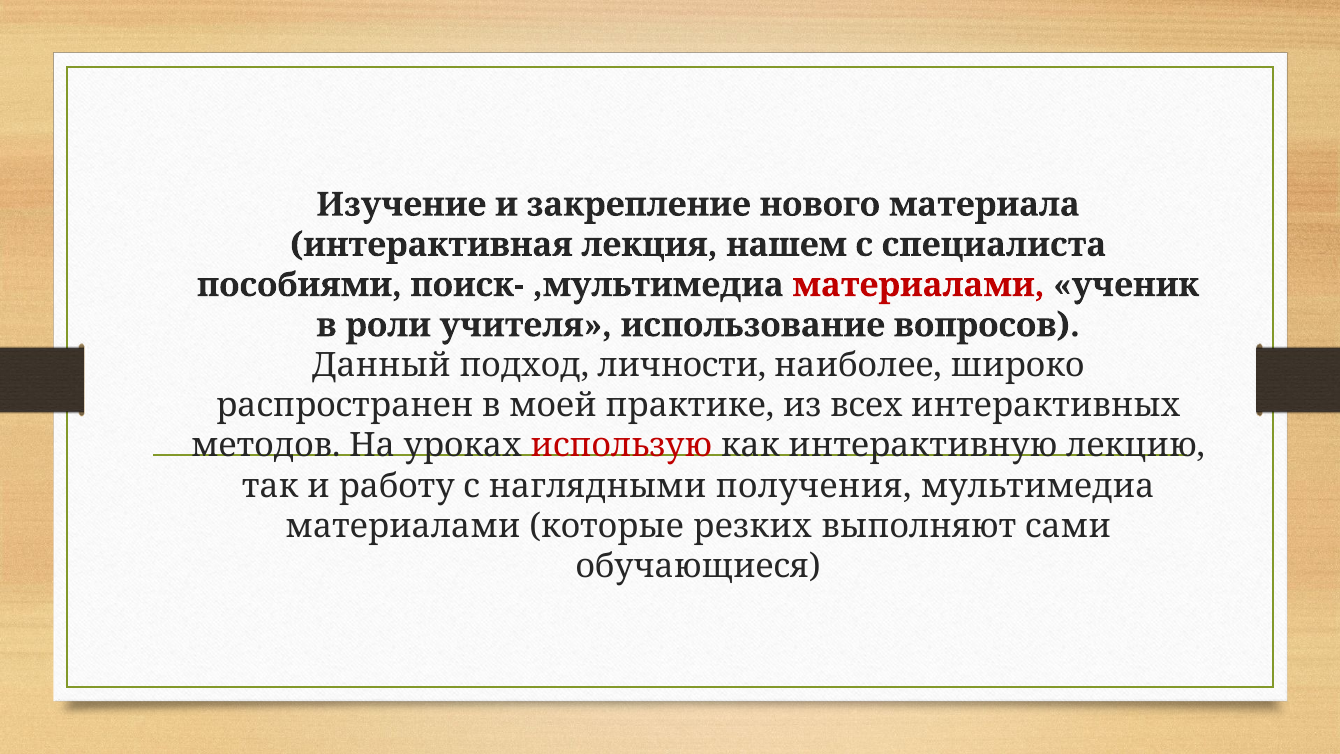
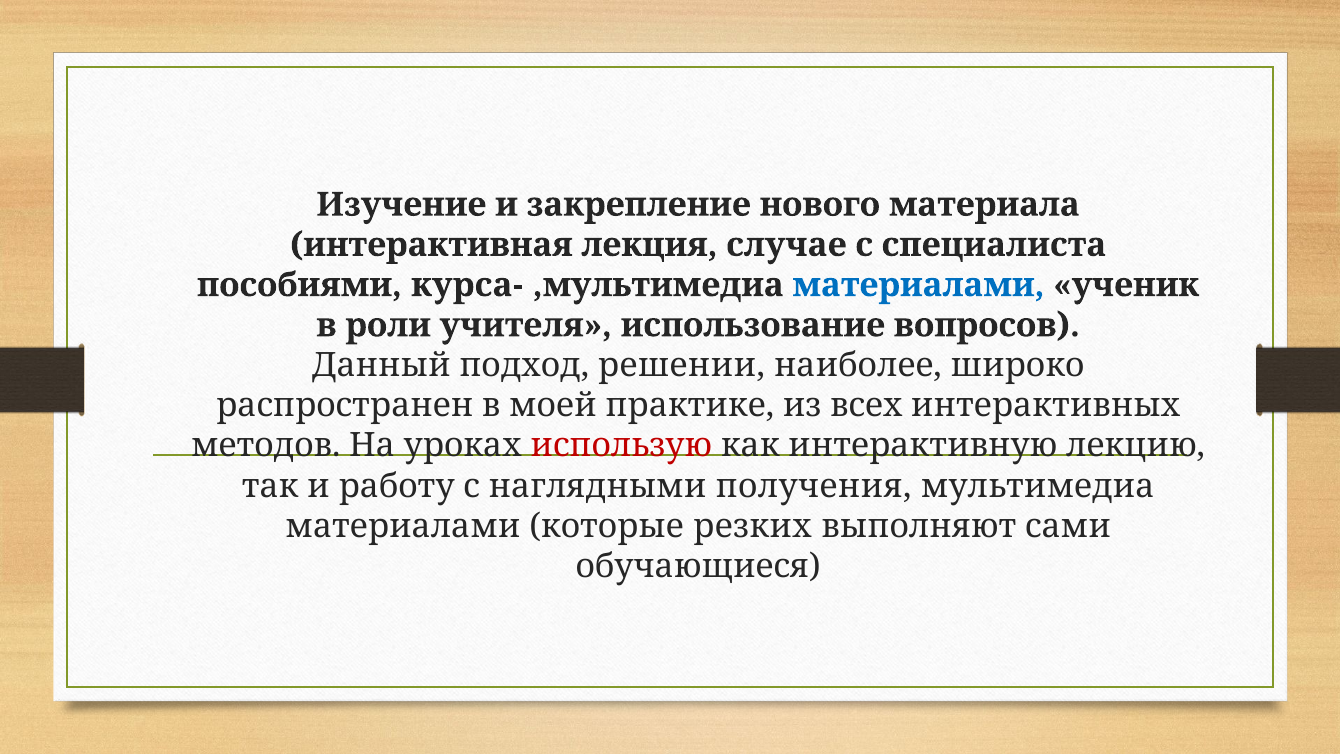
нашем: нашем -> случае
поиск-: поиск- -> курса-
материалами at (919, 285) colour: red -> blue
личности: личности -> решении
